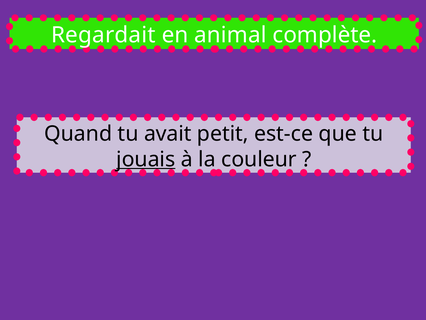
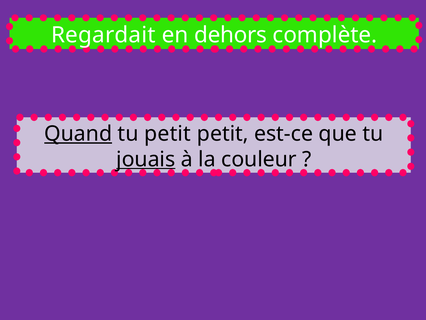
animal: animal -> dehors
Quand underline: none -> present
tu avait: avait -> petit
